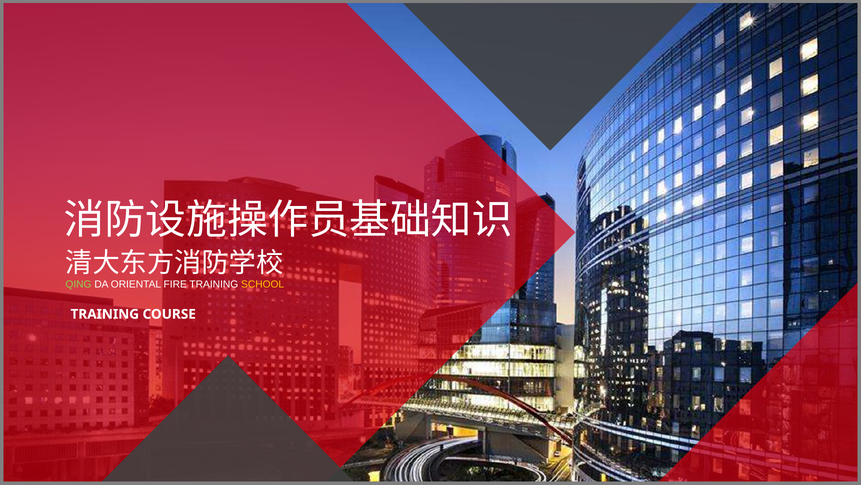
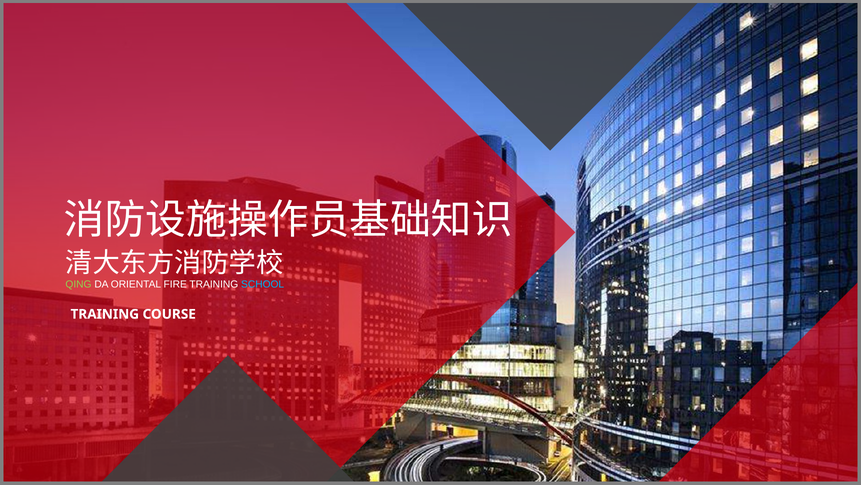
SCHOOL colour: yellow -> light blue
